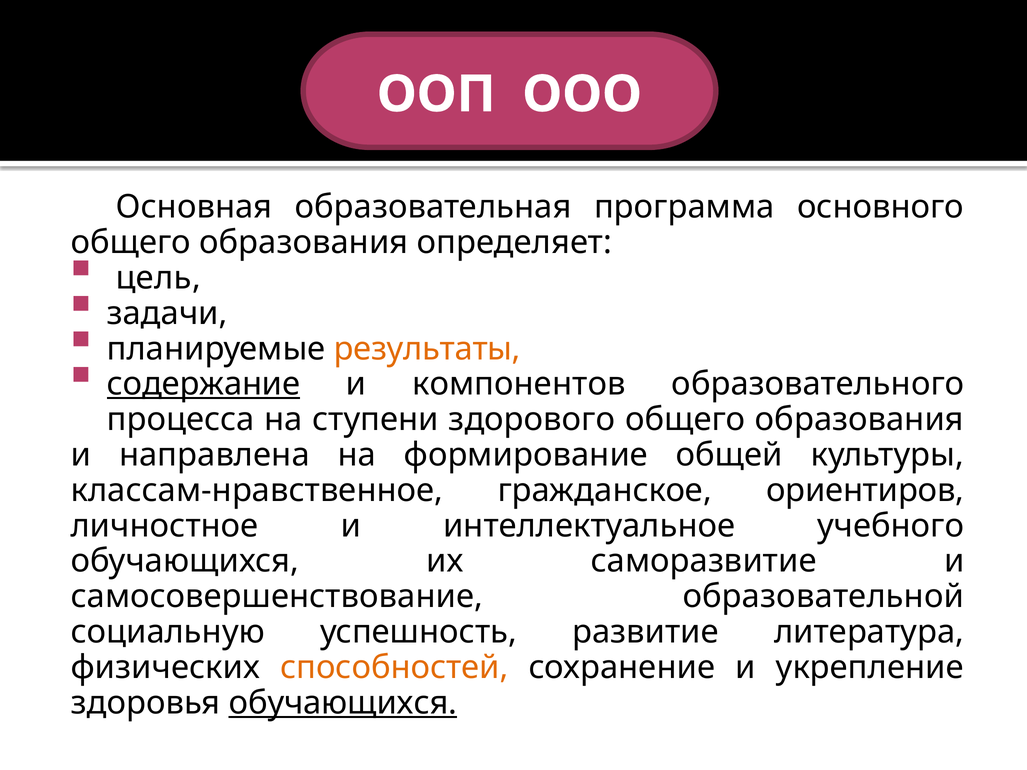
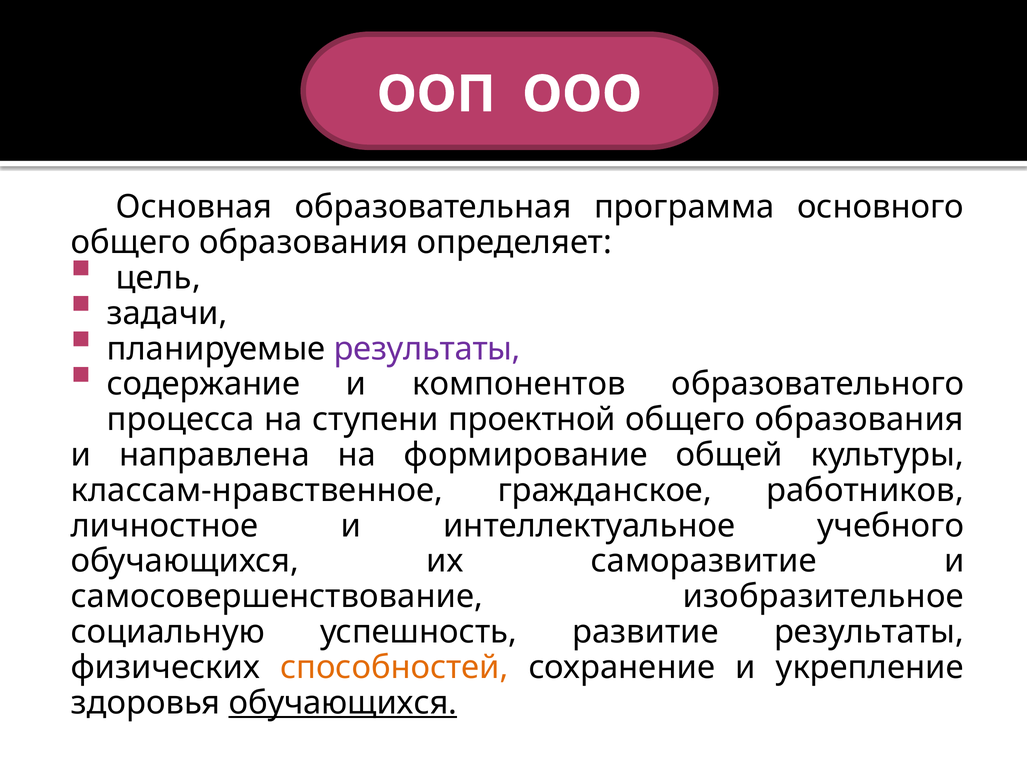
результаты at (427, 349) colour: orange -> purple
содержание underline: present -> none
здорового: здорового -> проектной
ориентиров: ориентиров -> работников
образовательной: образовательной -> изобразительное
развитие литература: литература -> результаты
